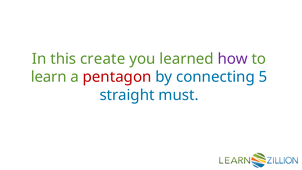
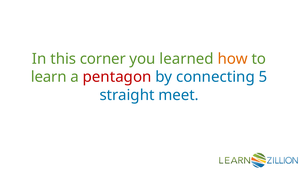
create: create -> corner
how colour: purple -> orange
must: must -> meet
